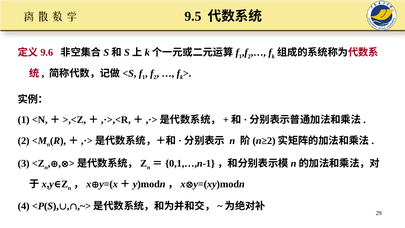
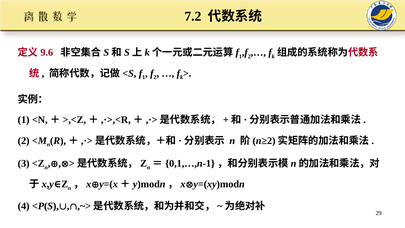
9.5: 9.5 -> 7.2
